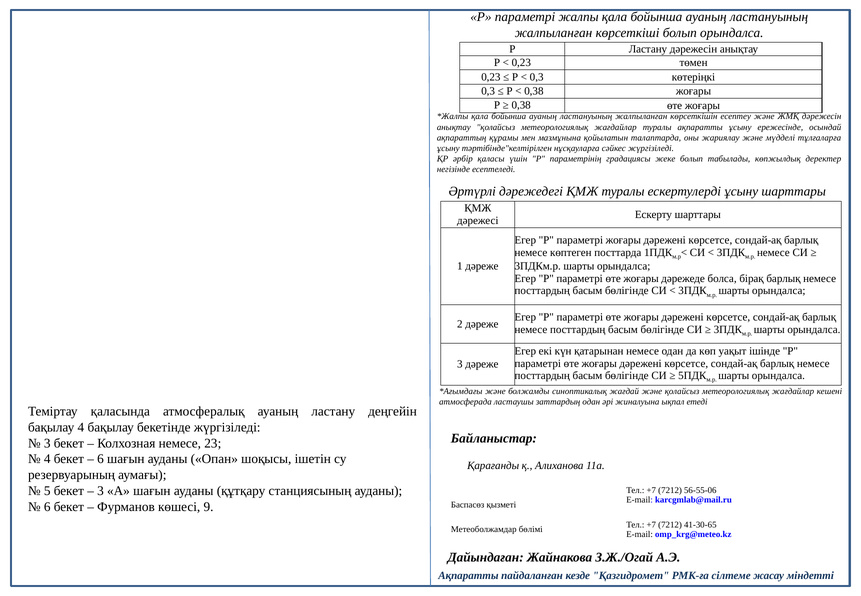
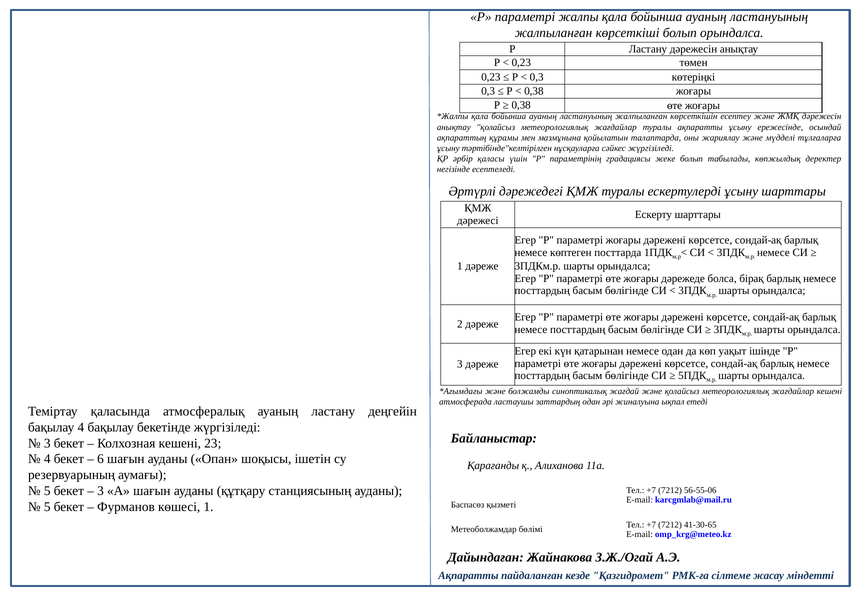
Колхозная немесе: немесе -> кешені
6 at (47, 507): 6 -> 5
көшесі 9: 9 -> 1
